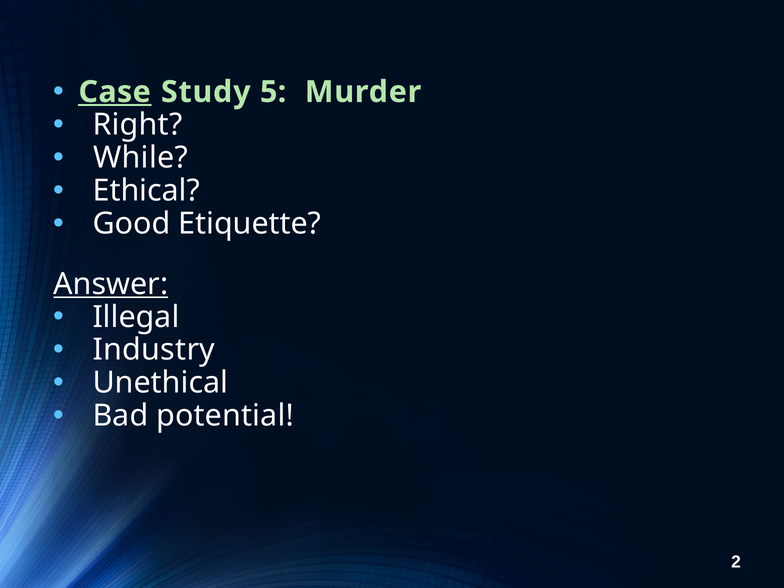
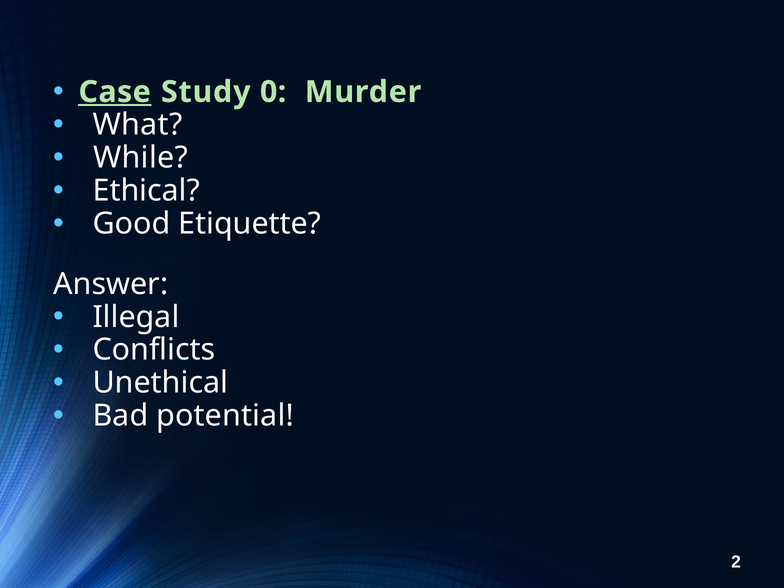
5: 5 -> 0
Right: Right -> What
Answer underline: present -> none
Industry: Industry -> Conflicts
